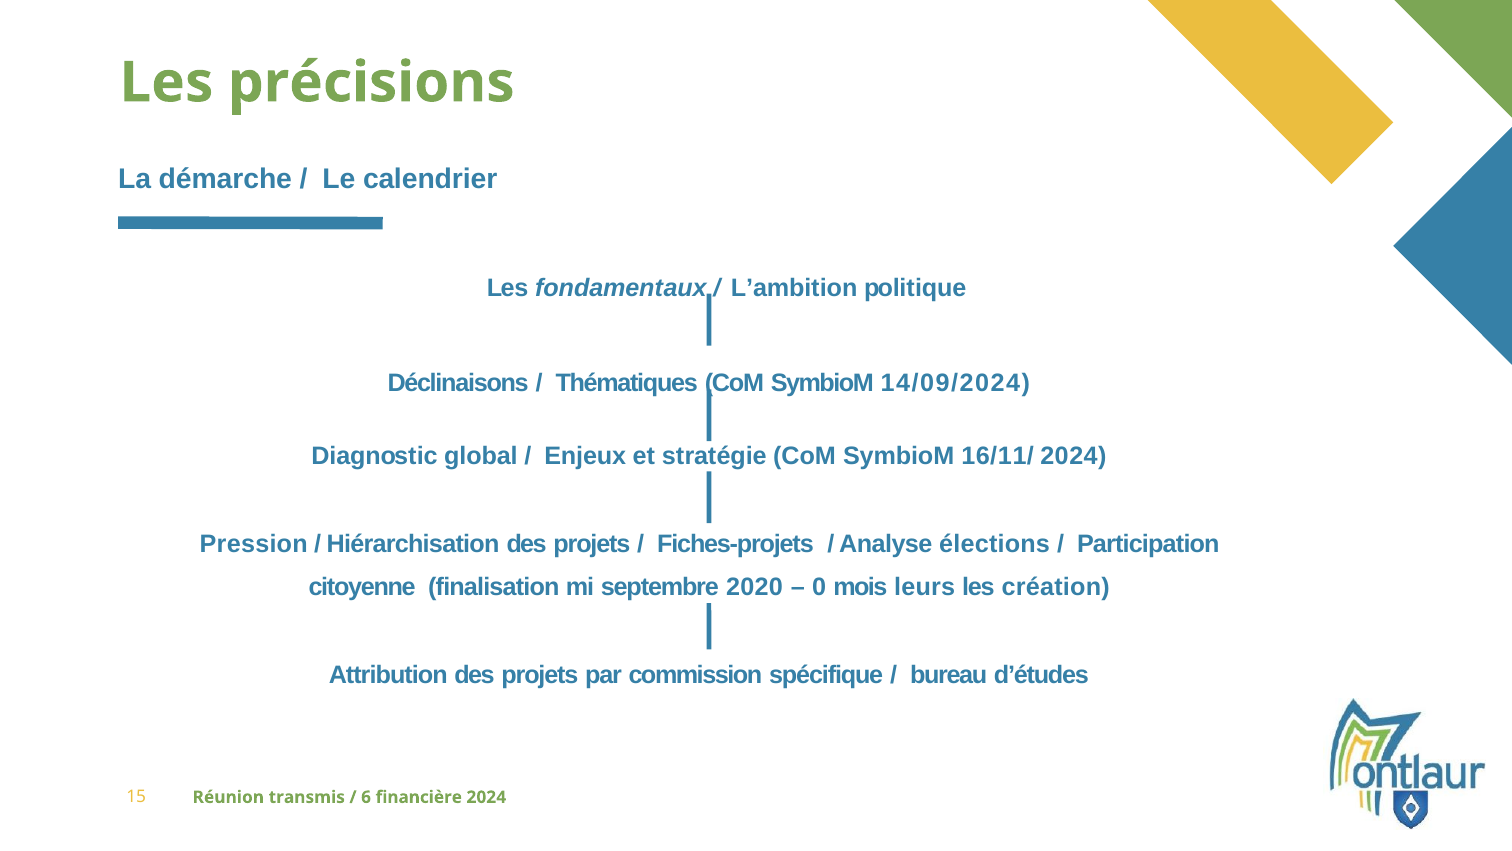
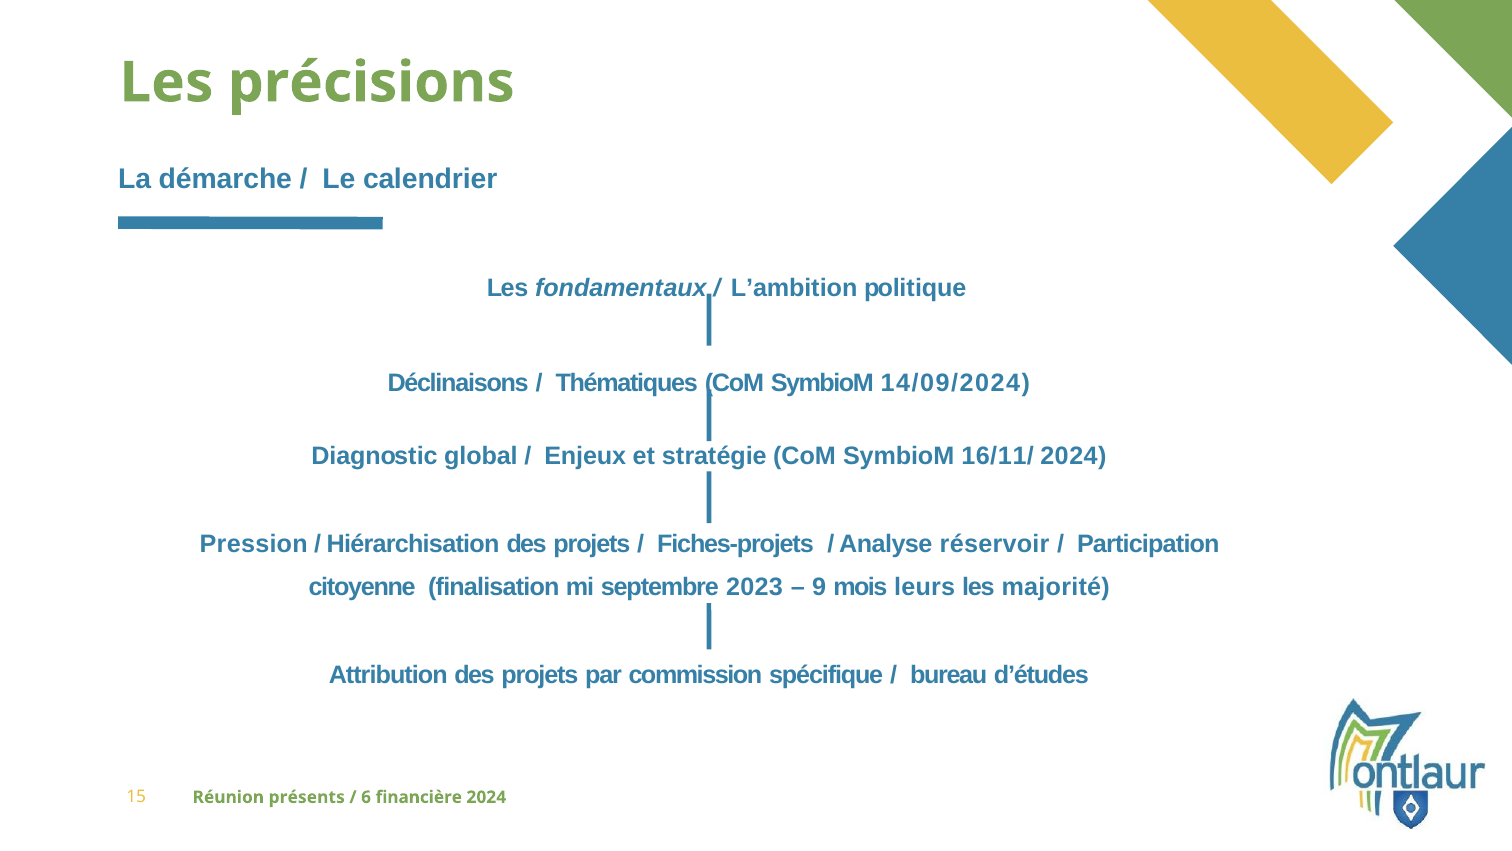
élections: élections -> réservoir
2020: 2020 -> 2023
0: 0 -> 9
création: création -> majorité
transmis: transmis -> présents
